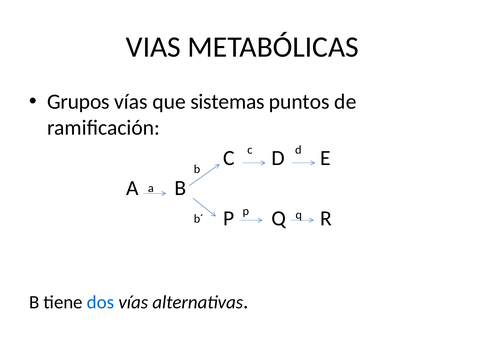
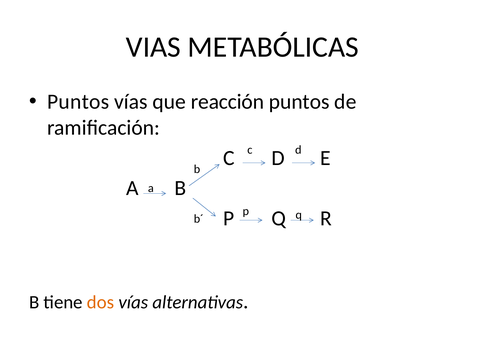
Grupos at (78, 102): Grupos -> Puntos
sistemas: sistemas -> reacción
dos colour: blue -> orange
